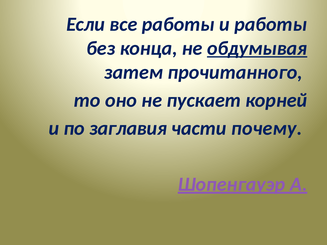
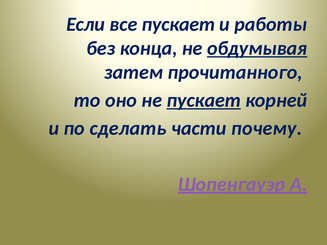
все работы: работы -> пускает
пускает at (204, 100) underline: none -> present
заглавия: заглавия -> сделать
